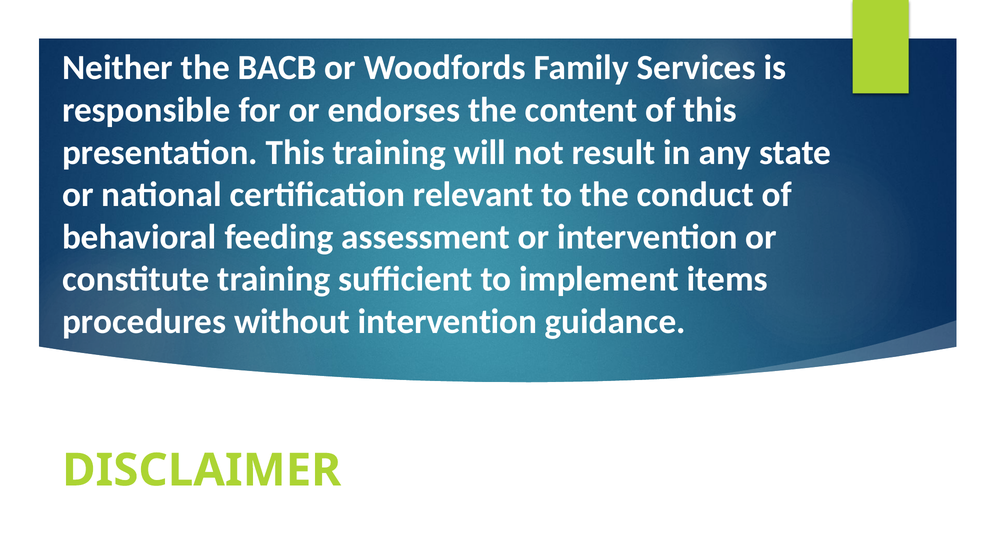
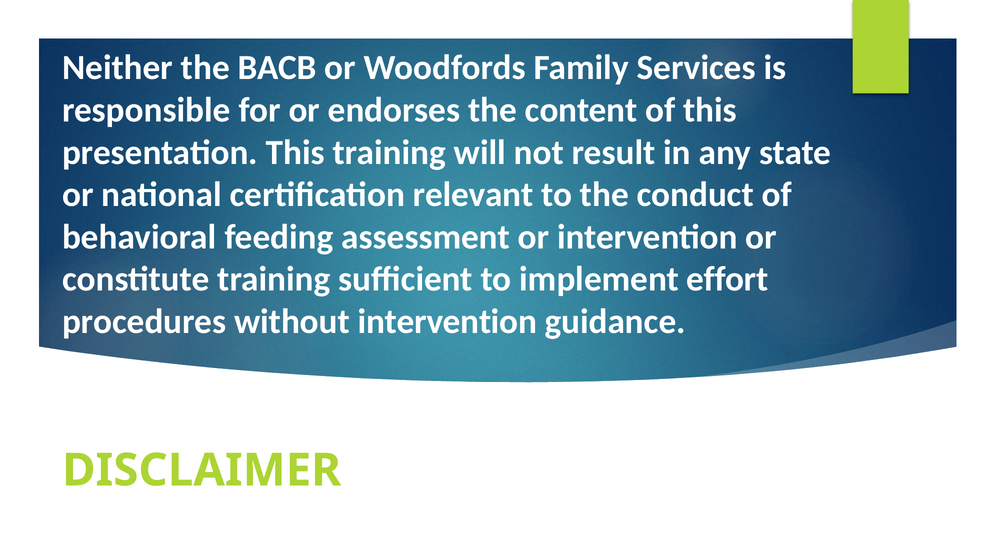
items: items -> effort
